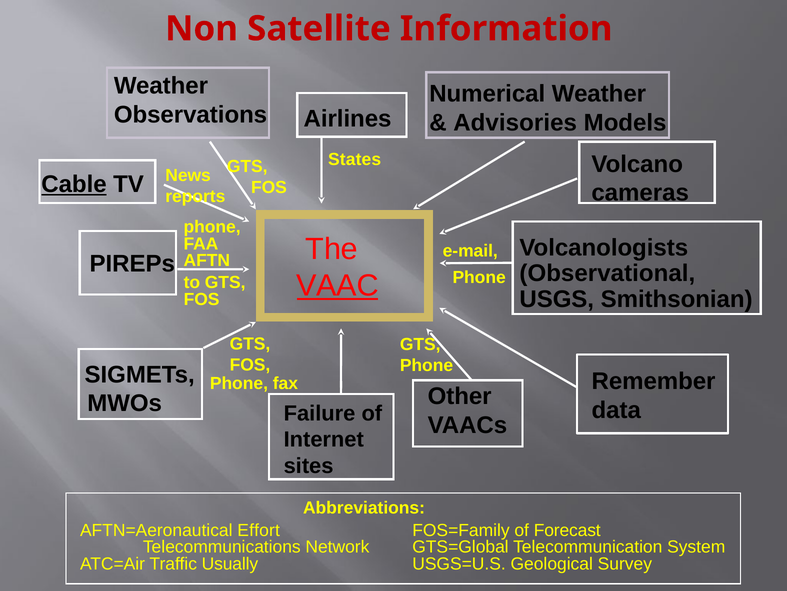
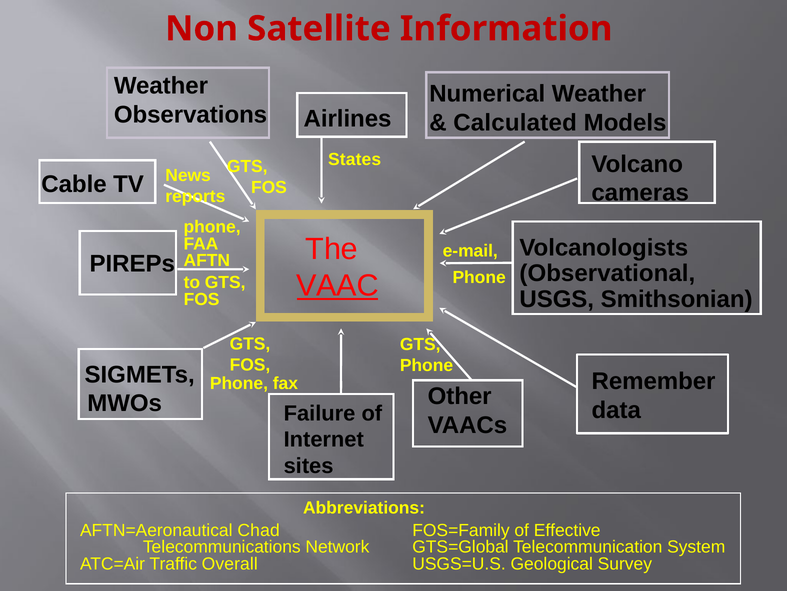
Advisories: Advisories -> Calculated
Cable underline: present -> none
Effort: Effort -> Chad
Forecast: Forecast -> Effective
Usually: Usually -> Overall
